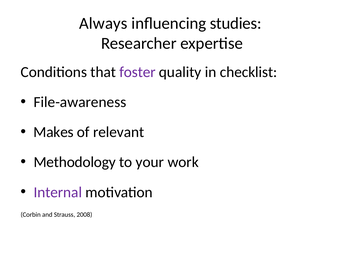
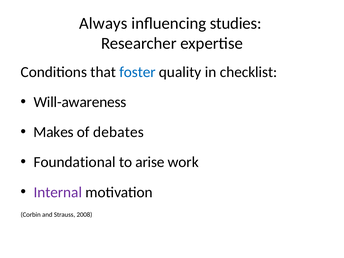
foster colour: purple -> blue
File-awareness: File-awareness -> Will-awareness
relevant: relevant -> debates
Methodology: Methodology -> Foundational
your: your -> arise
